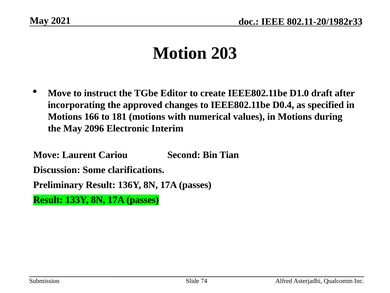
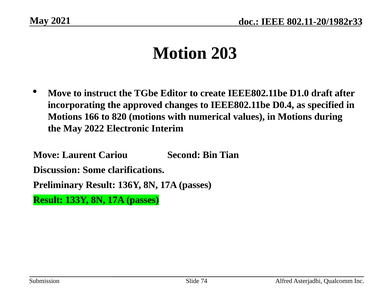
181: 181 -> 820
2096: 2096 -> 2022
